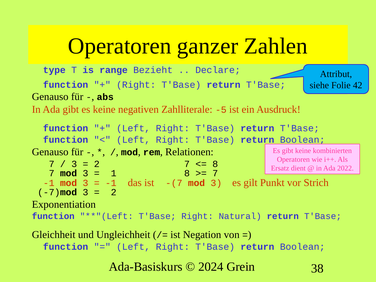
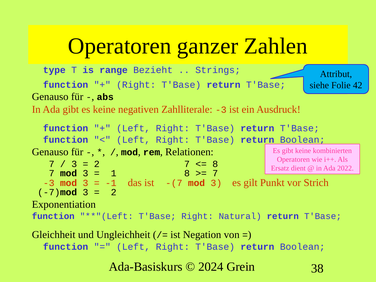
Declare: Declare -> Strings
Zahlliterale -5: -5 -> -3
-1 at (49, 183): -1 -> -3
